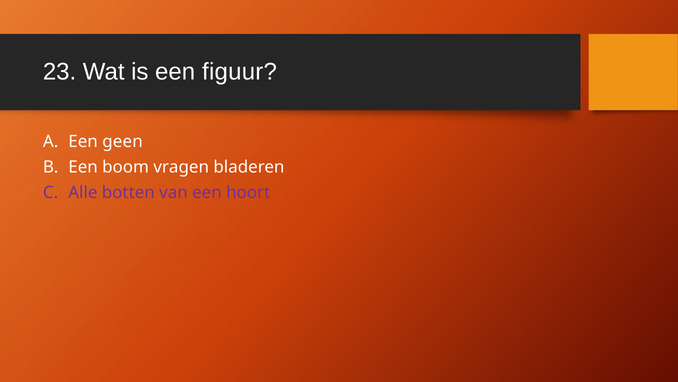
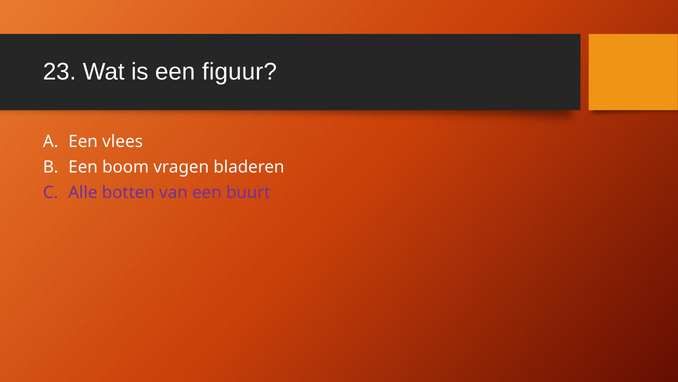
geen: geen -> vlees
hoort: hoort -> buurt
